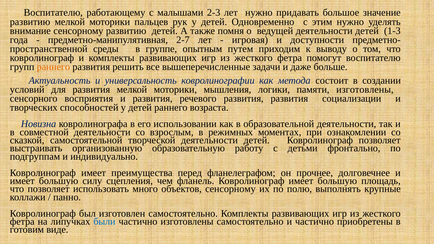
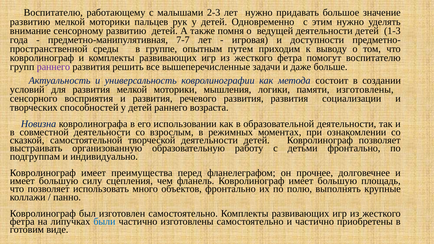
2-7: 2-7 -> 7-7
раннего at (53, 67) colour: orange -> purple
объектов сенсорному: сенсорному -> фронтально
